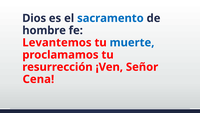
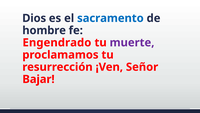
Levantemos: Levantemos -> Engendrado
muerte colour: blue -> purple
Cena: Cena -> Bajar
